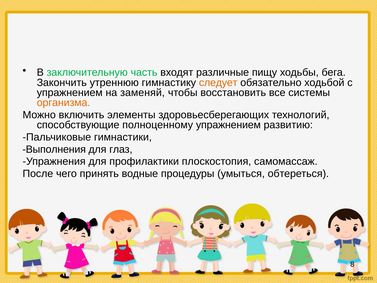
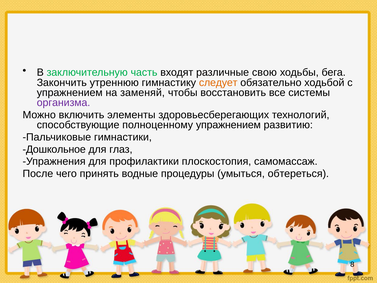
пищу: пищу -> свою
организма colour: orange -> purple
Выполнения: Выполнения -> Дошкольное
